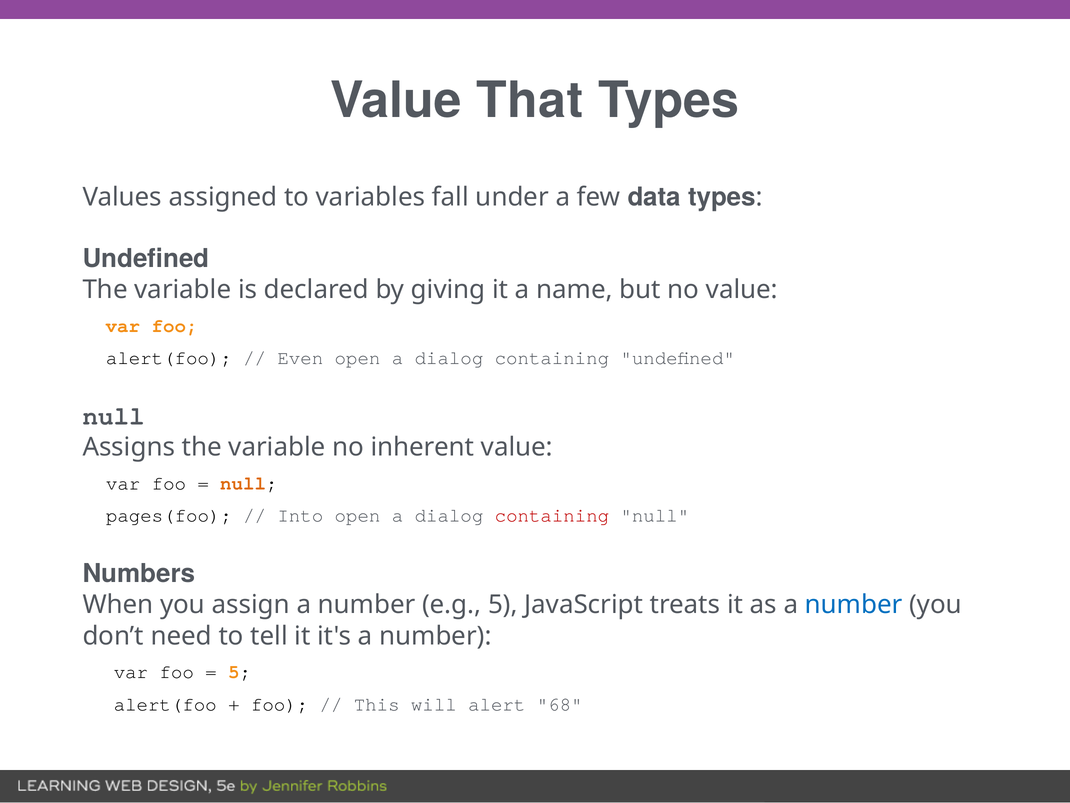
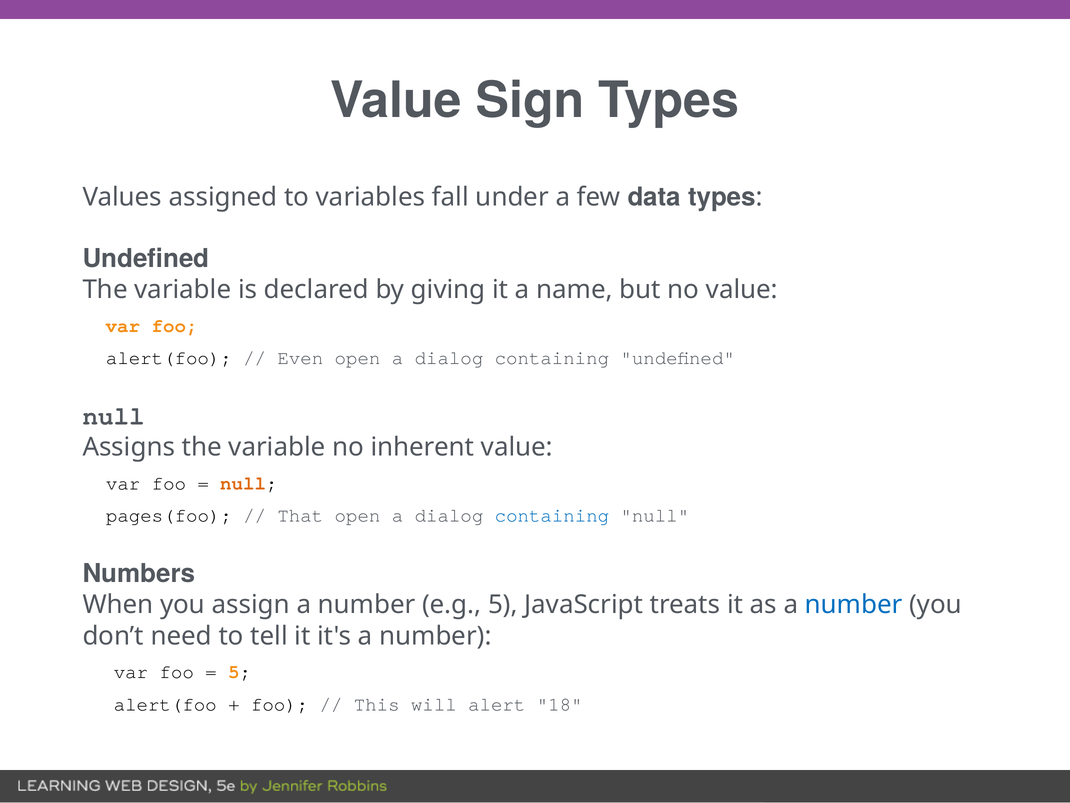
That: That -> Sign
Into: Into -> That
containing at (552, 515) colour: red -> blue
68: 68 -> 18
